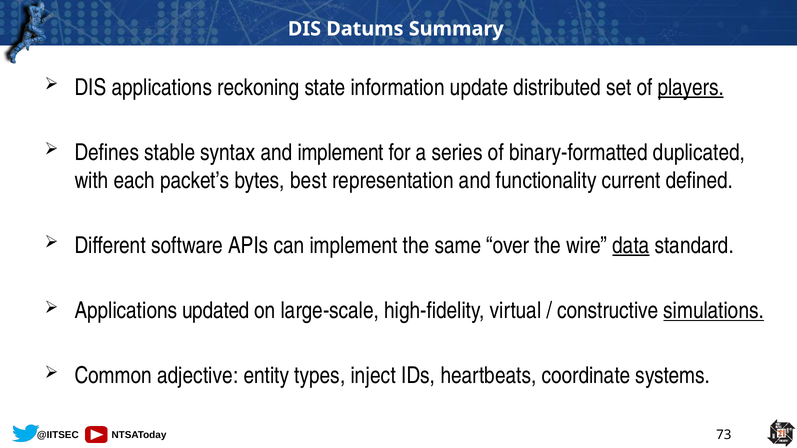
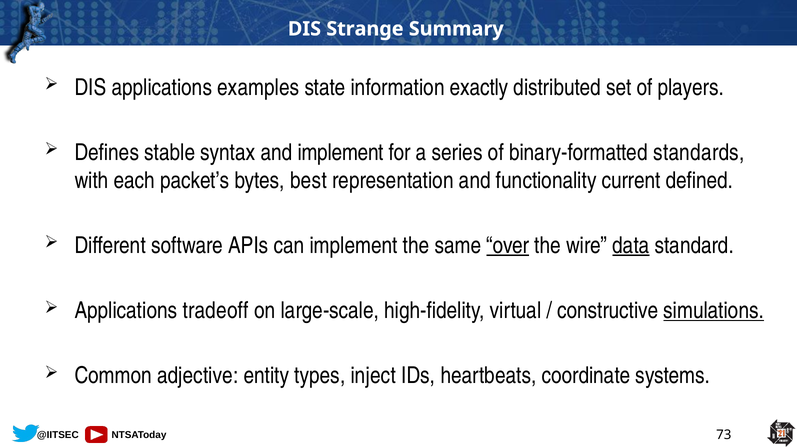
Datums: Datums -> Strange
reckoning: reckoning -> examples
update: update -> exactly
players underline: present -> none
duplicated: duplicated -> standards
over underline: none -> present
updated: updated -> tradeoff
